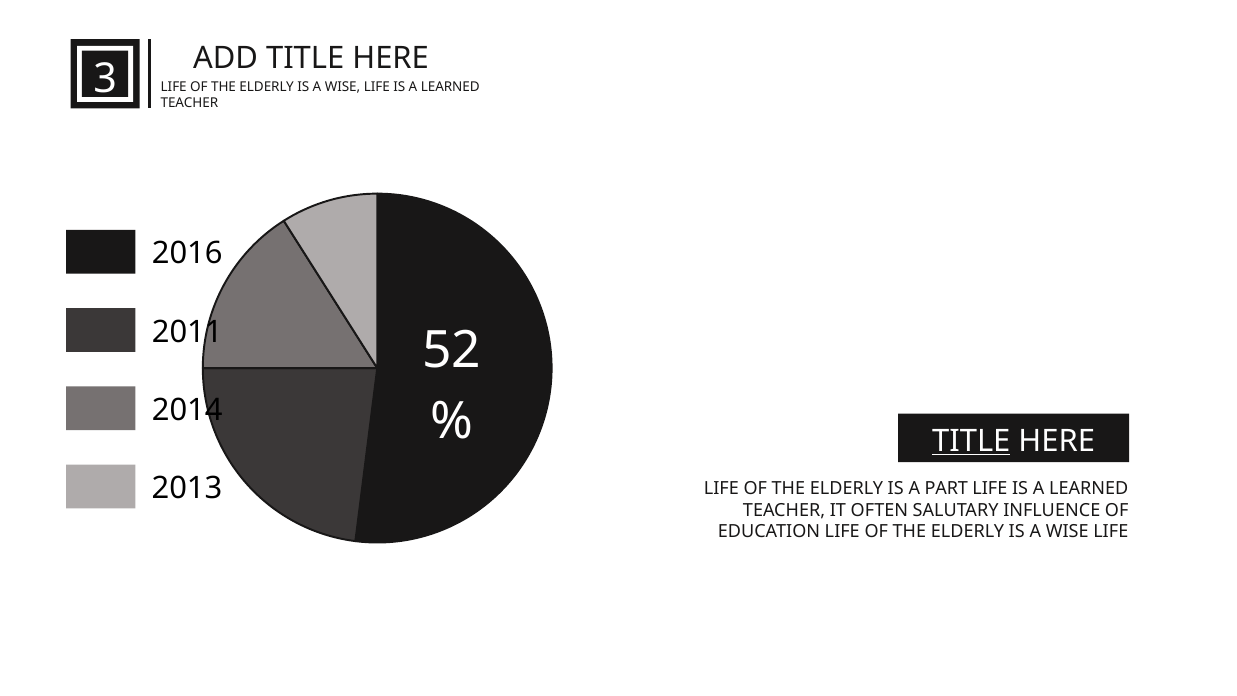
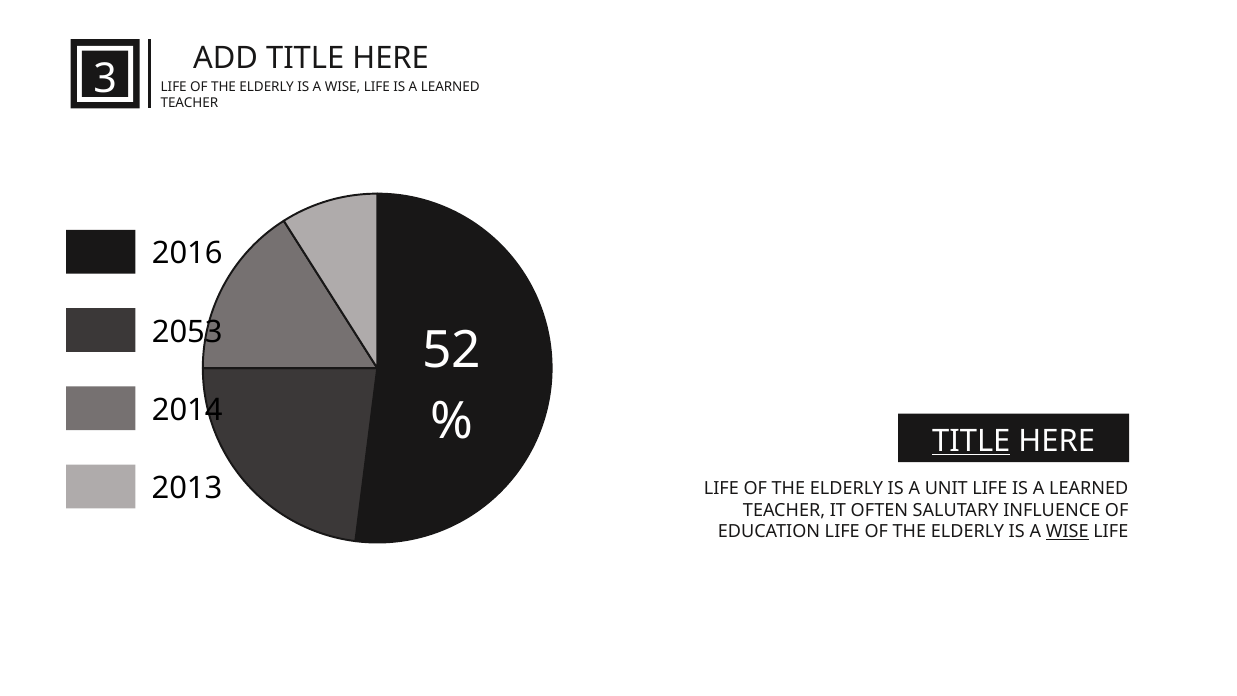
2011: 2011 -> 2053
PART: PART -> UNIT
WISE at (1067, 532) underline: none -> present
